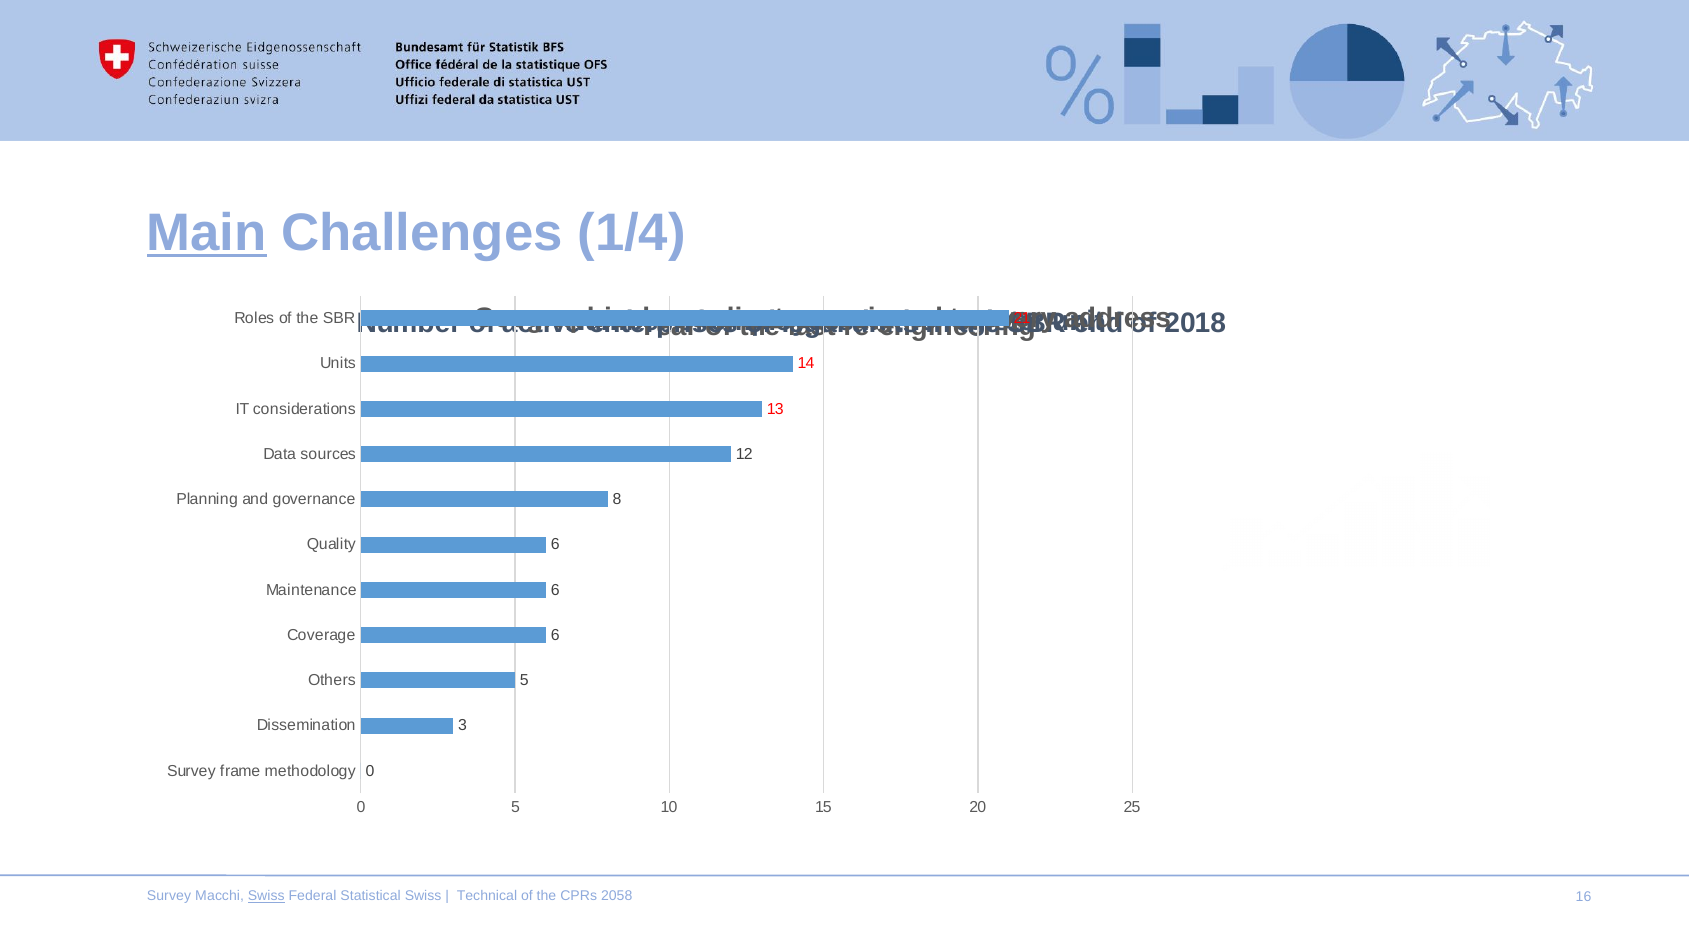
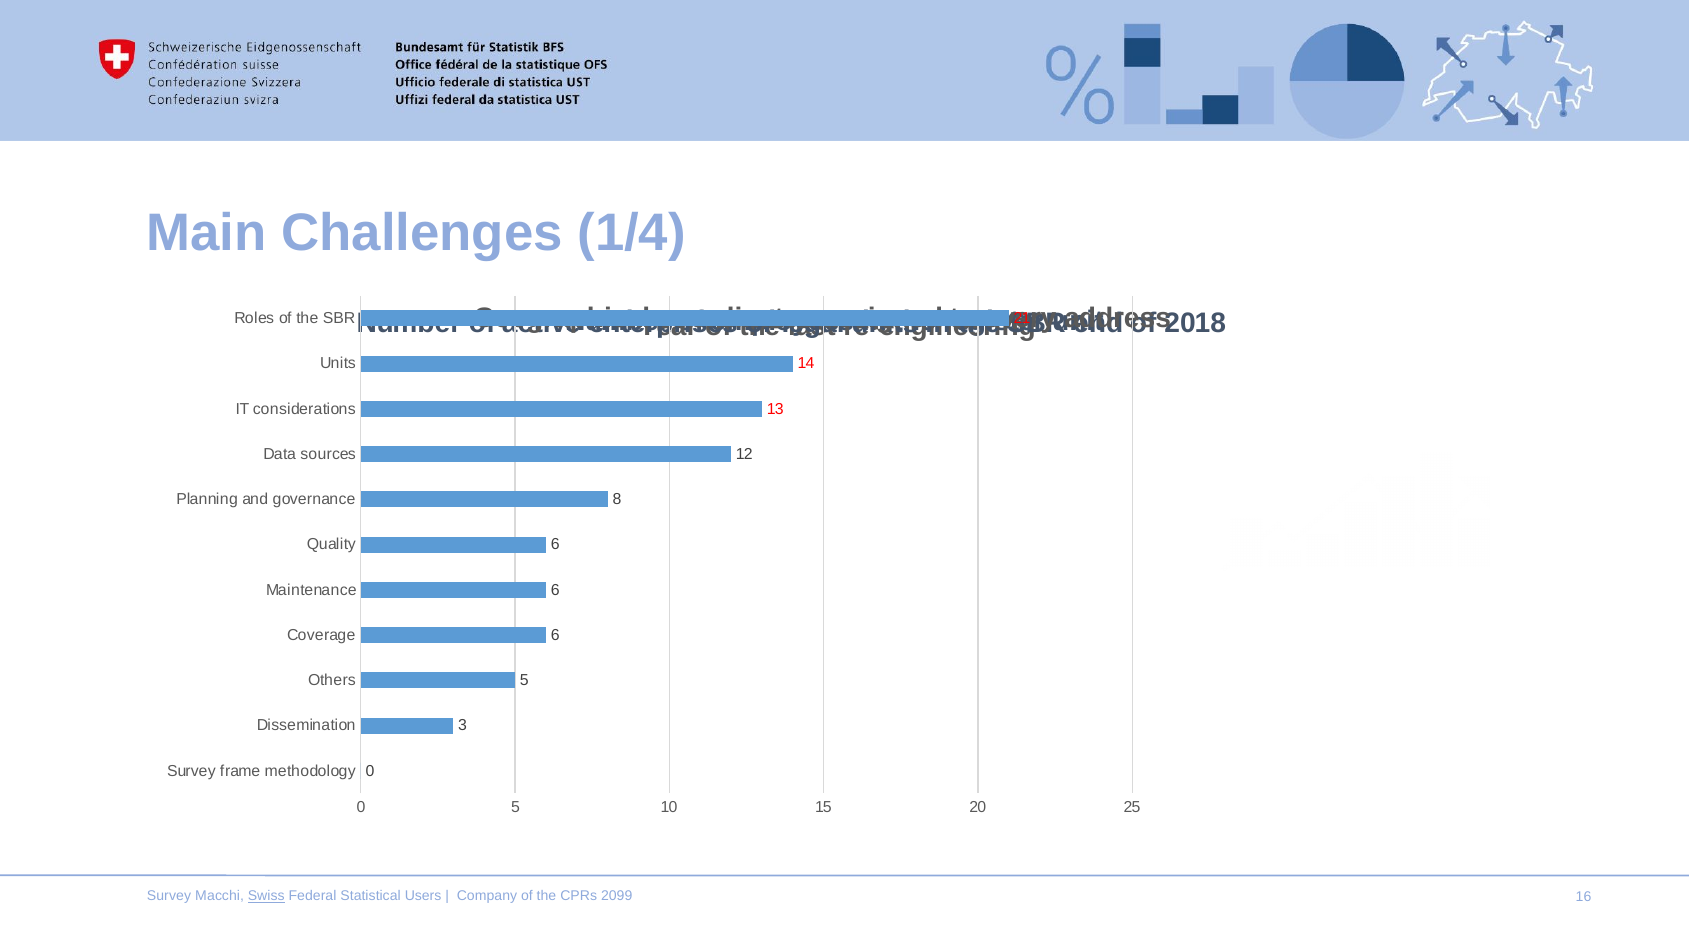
Main underline: present -> none
Statistical Swiss: Swiss -> Users
Technical: Technical -> Company
2058: 2058 -> 2099
